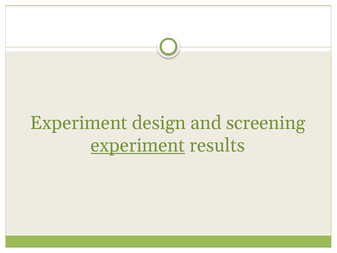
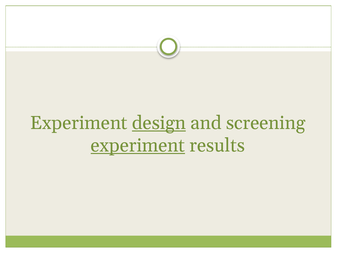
design underline: none -> present
